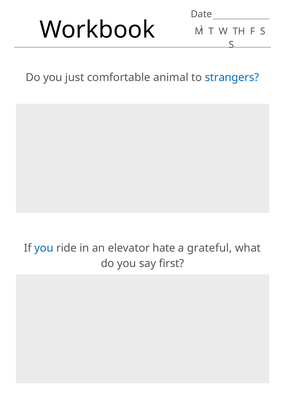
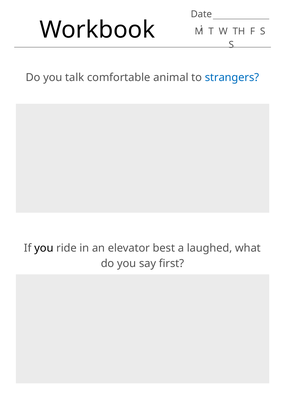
just: just -> talk
you at (44, 248) colour: blue -> black
hate: hate -> best
grateful: grateful -> laughed
